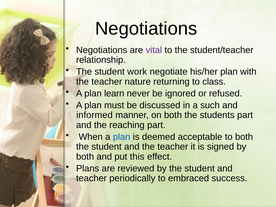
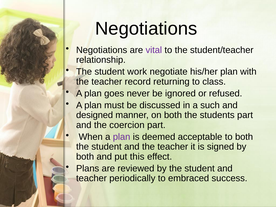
nature: nature -> record
learn: learn -> goes
informed: informed -> designed
reaching: reaching -> coercion
plan at (122, 137) colour: blue -> purple
